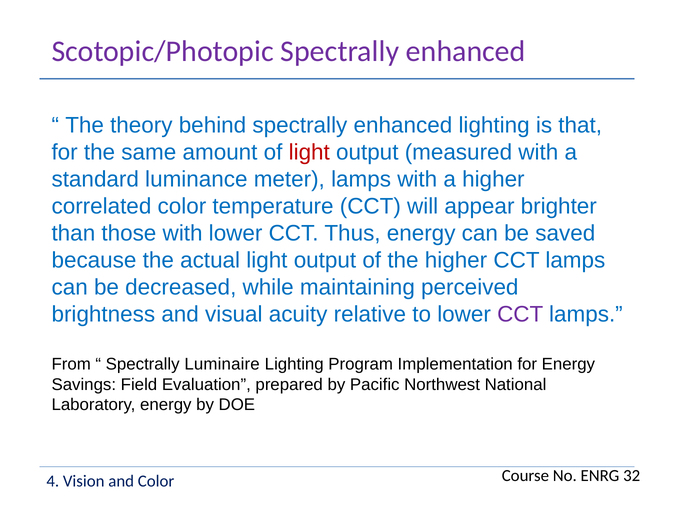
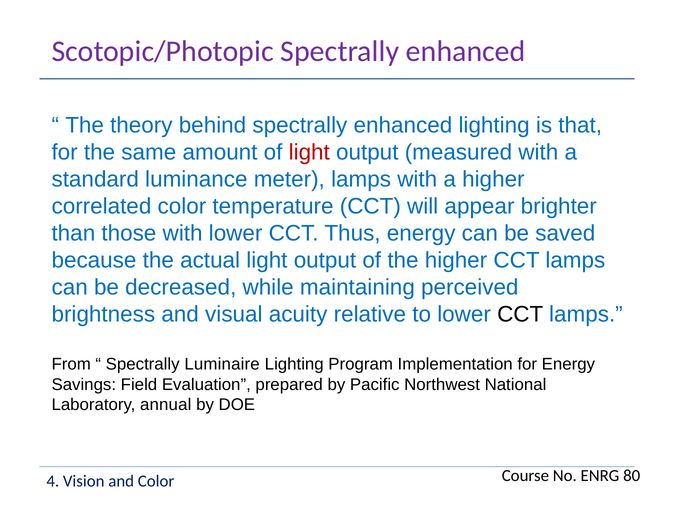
CCT at (520, 314) colour: purple -> black
Laboratory energy: energy -> annual
32: 32 -> 80
